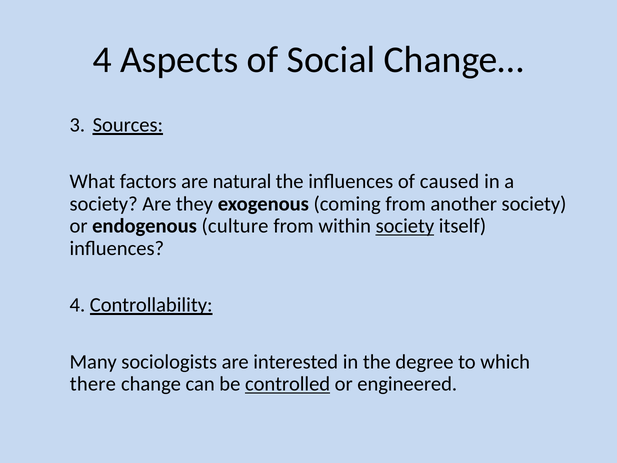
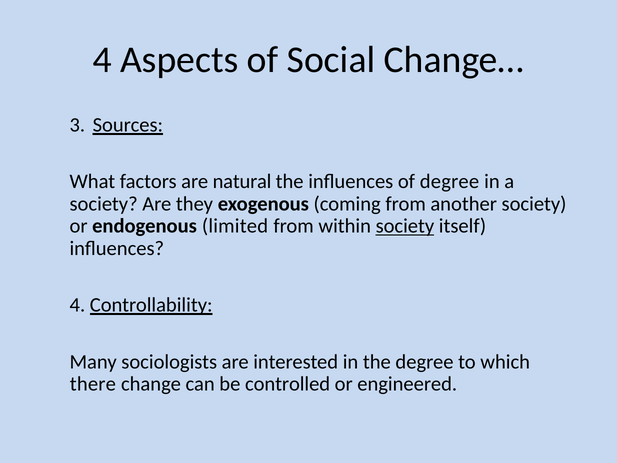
of caused: caused -> degree
culture: culture -> limited
controlled underline: present -> none
